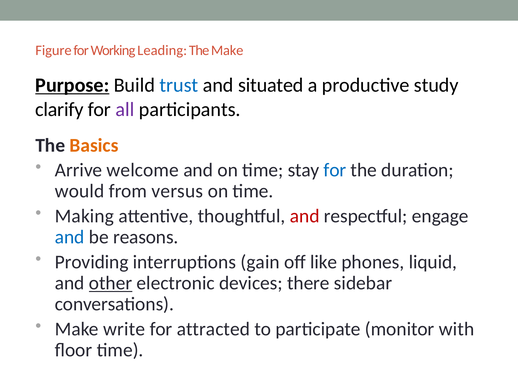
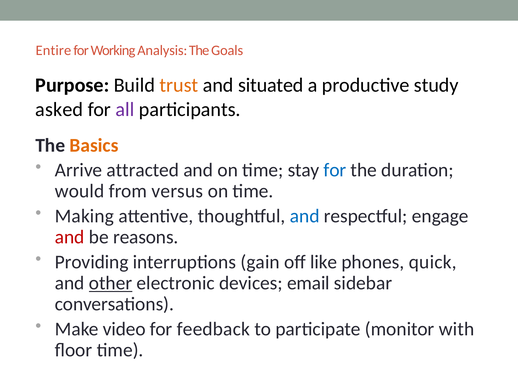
Figure: Figure -> Entire
Leading: Leading -> Analysis
The Make: Make -> Goals
Purpose underline: present -> none
trust colour: blue -> orange
clarify: clarify -> asked
welcome: welcome -> attracted
and at (305, 216) colour: red -> blue
and at (70, 237) colour: blue -> red
liquid: liquid -> quick
there: there -> email
write: write -> video
attracted: attracted -> feedback
